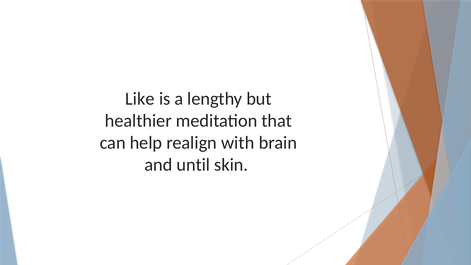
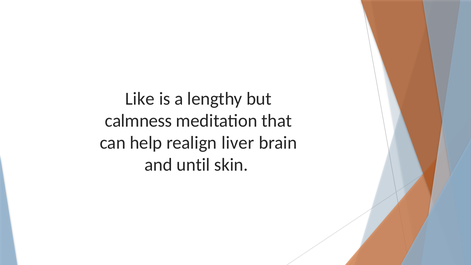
healthier: healthier -> calmness
with: with -> liver
